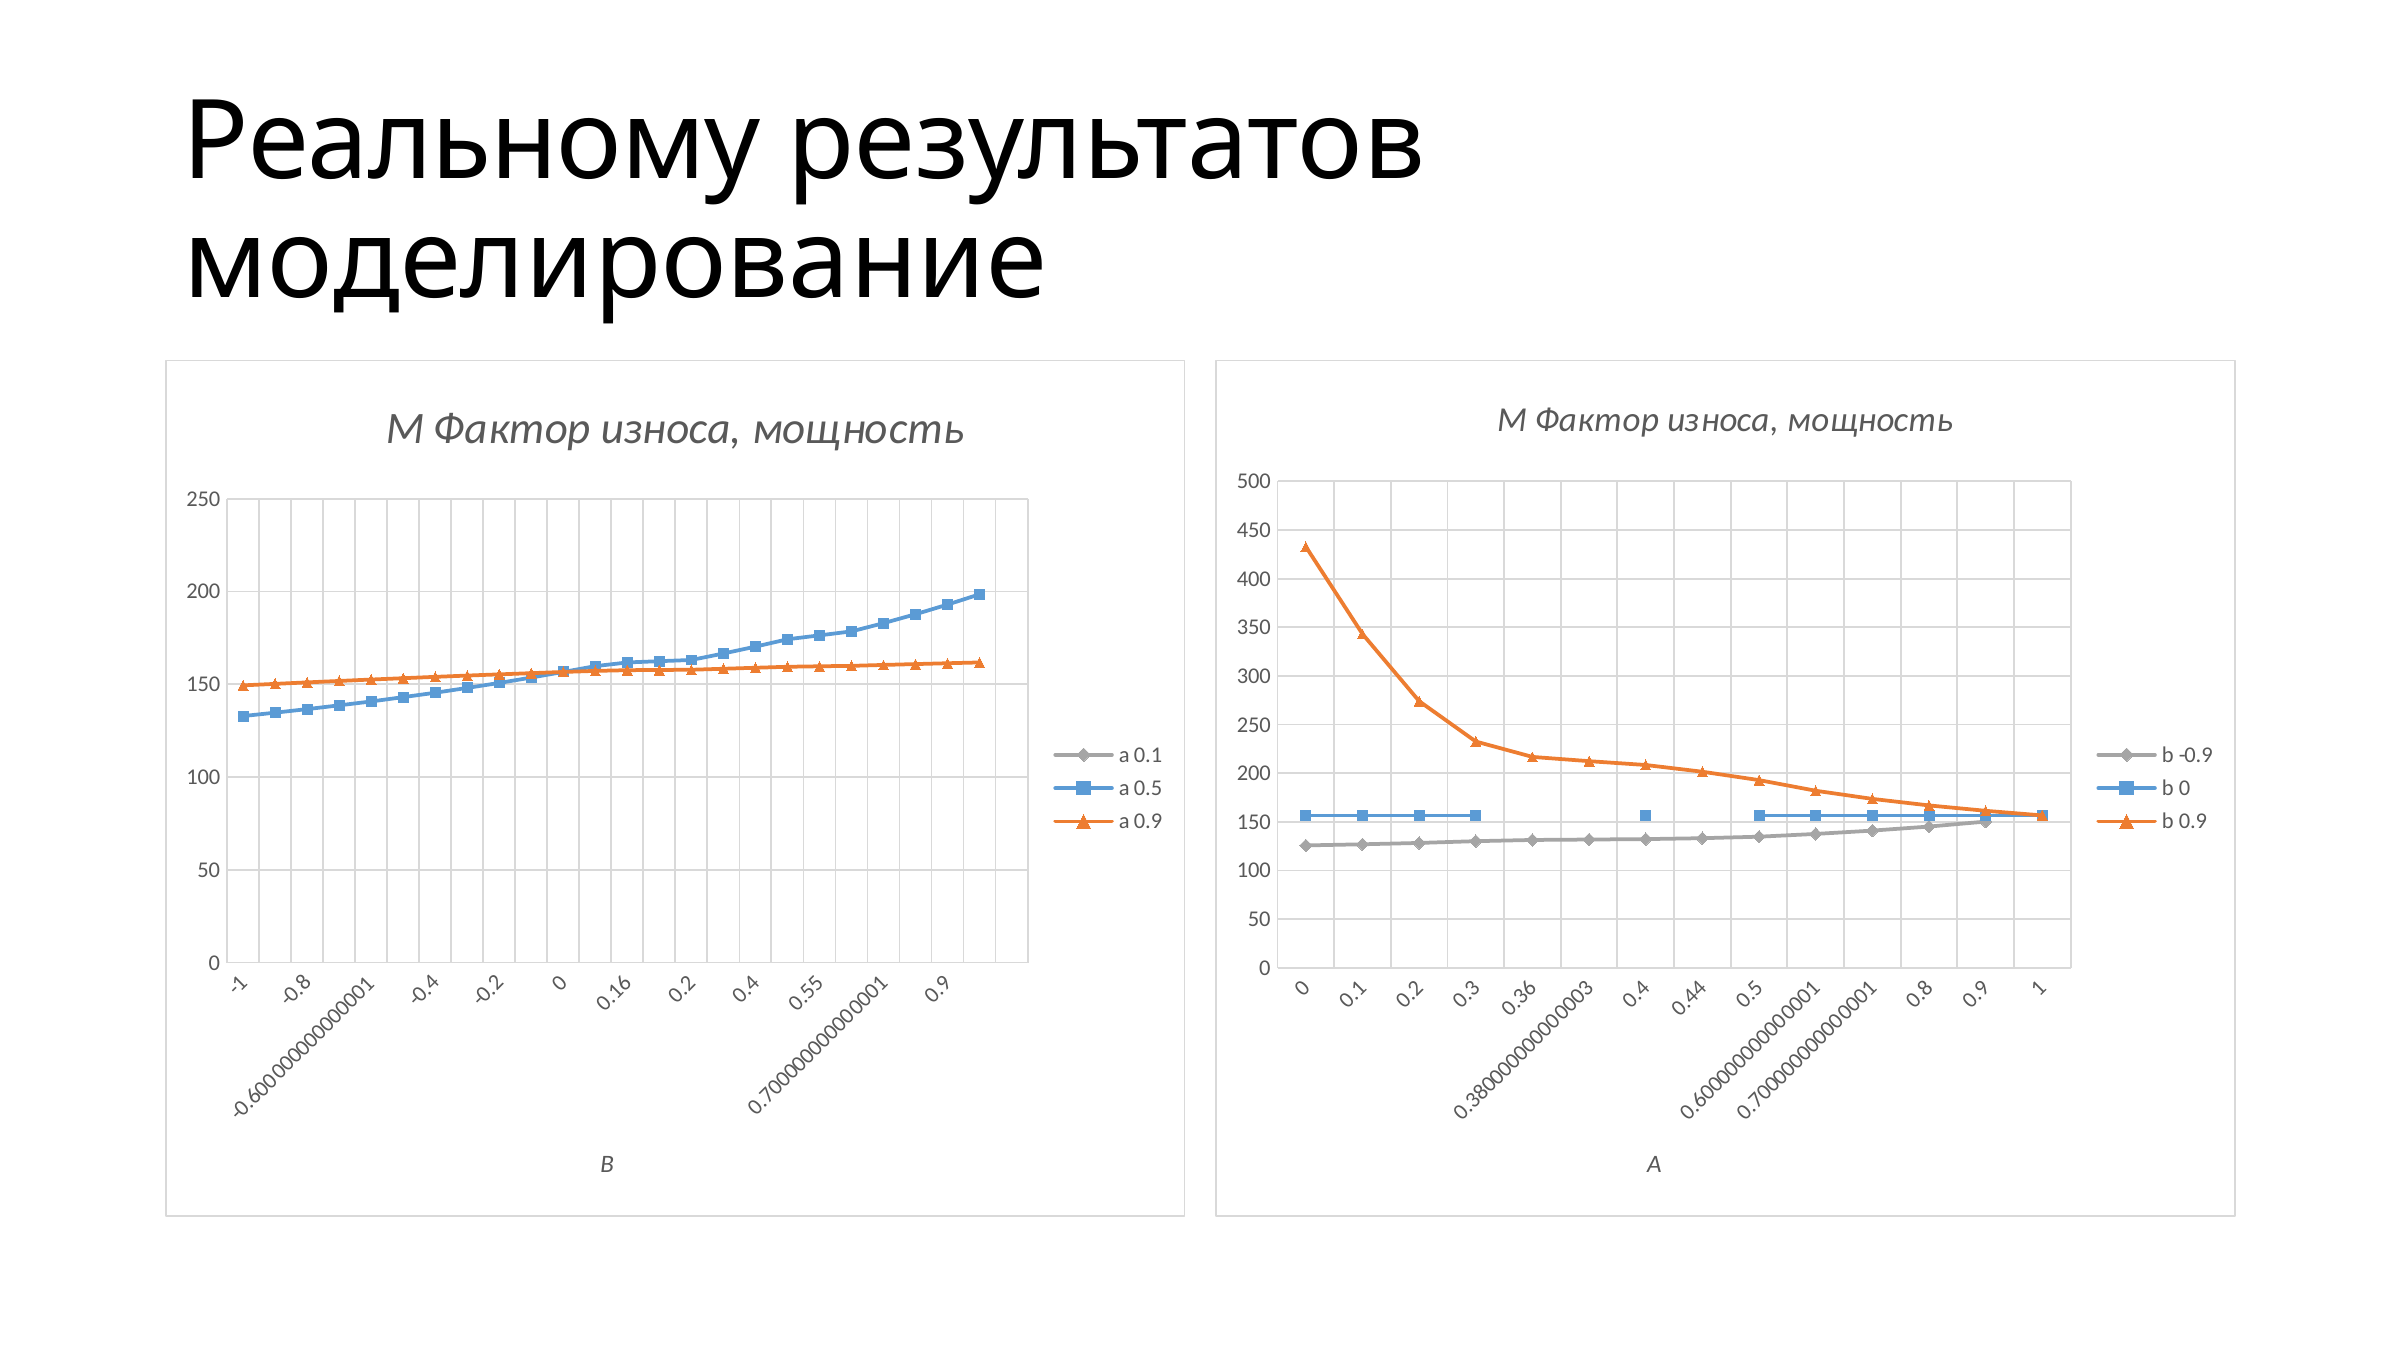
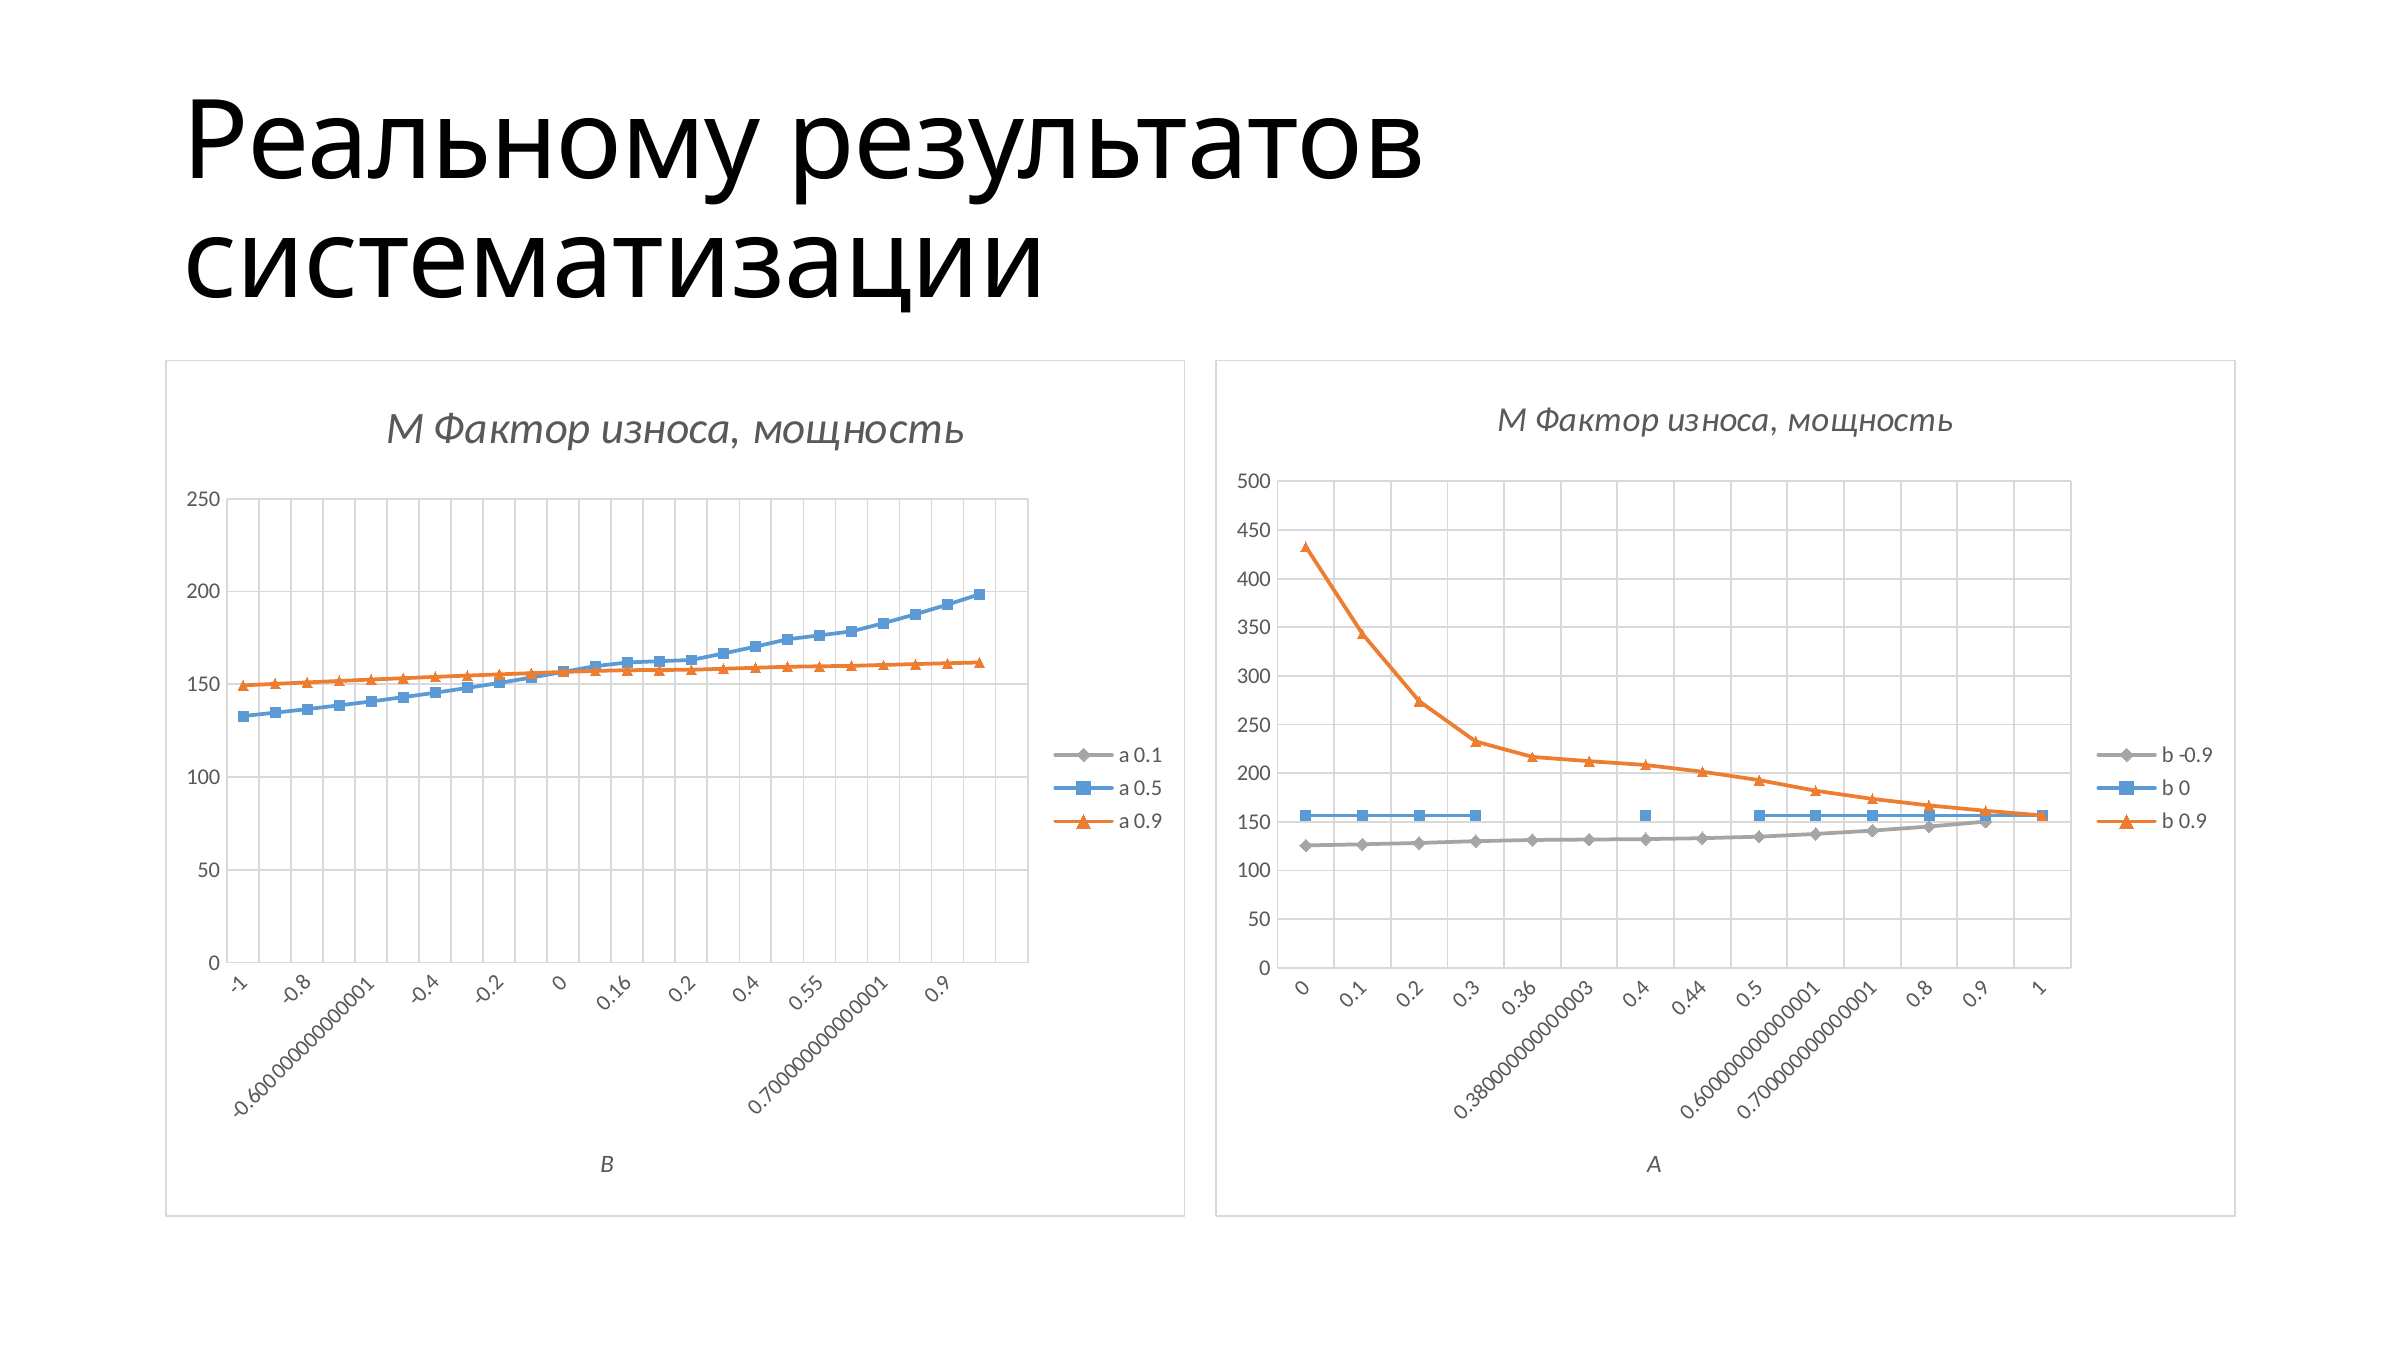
моделирование: моделирование -> систематизации
